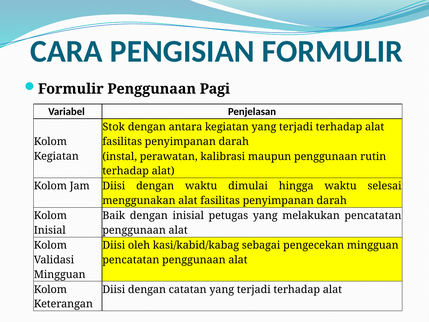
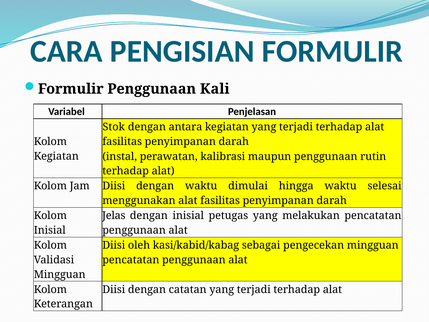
Pagi: Pagi -> Kali
Baik: Baik -> Jelas
